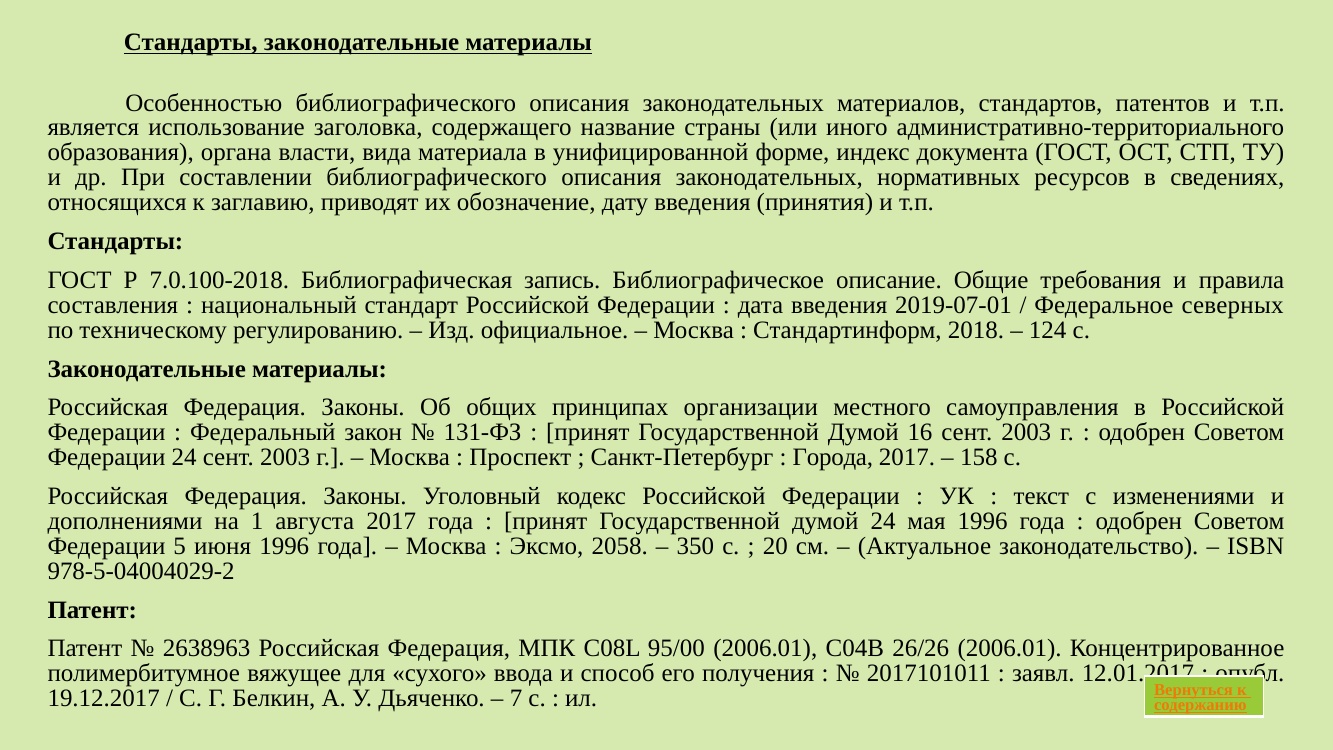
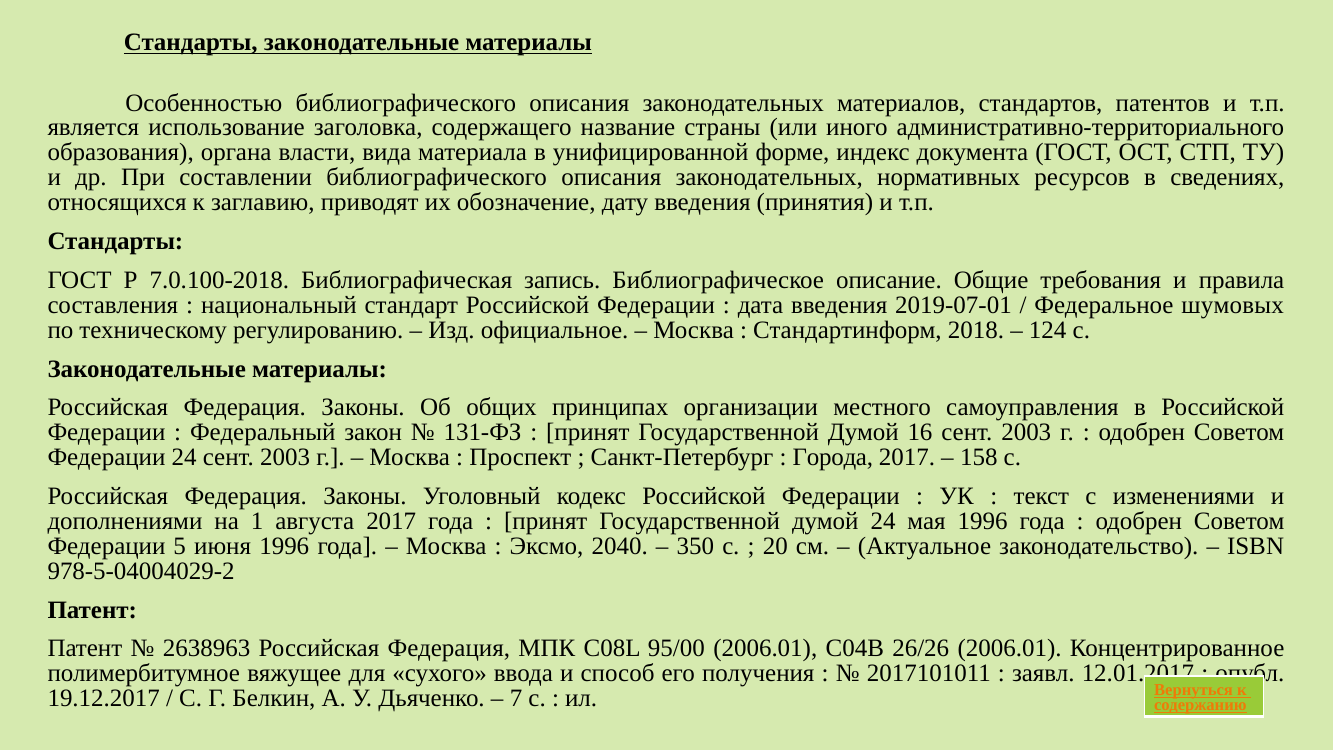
северных: северных -> шумовых
2058: 2058 -> 2040
